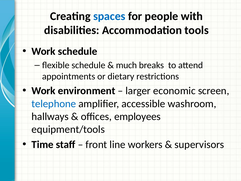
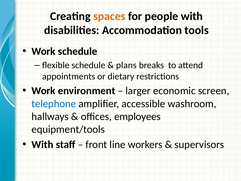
spaces colour: blue -> orange
much: much -> plans
Time at (43, 144): Time -> With
